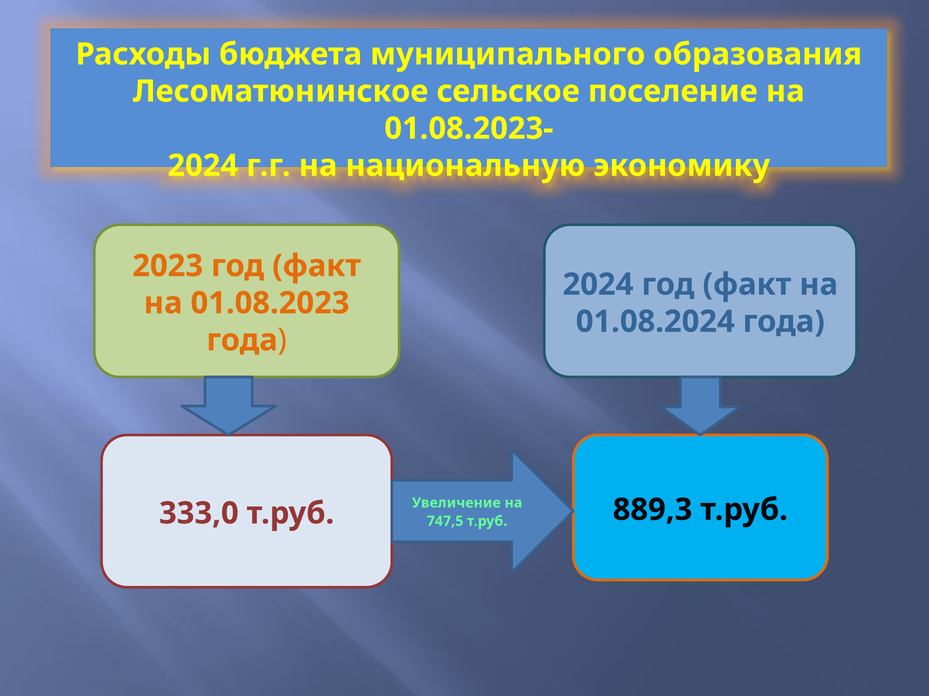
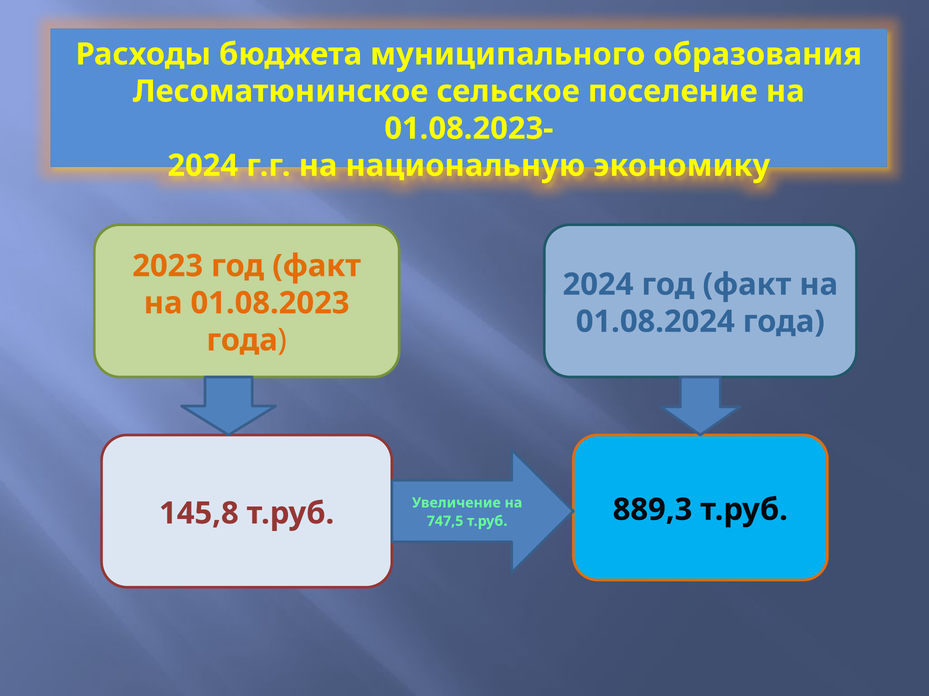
333,0: 333,0 -> 145,8
